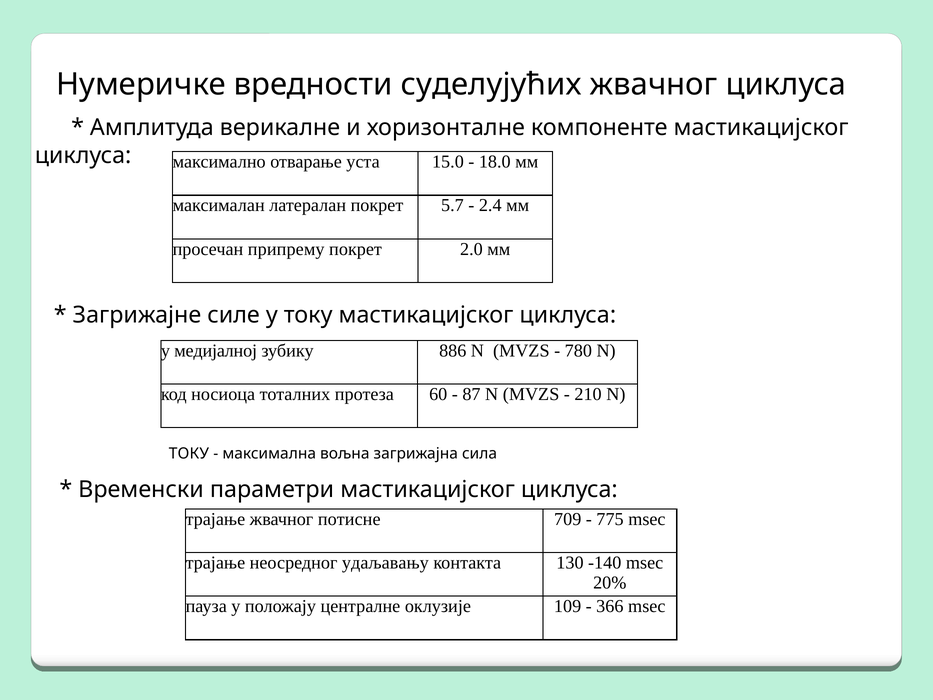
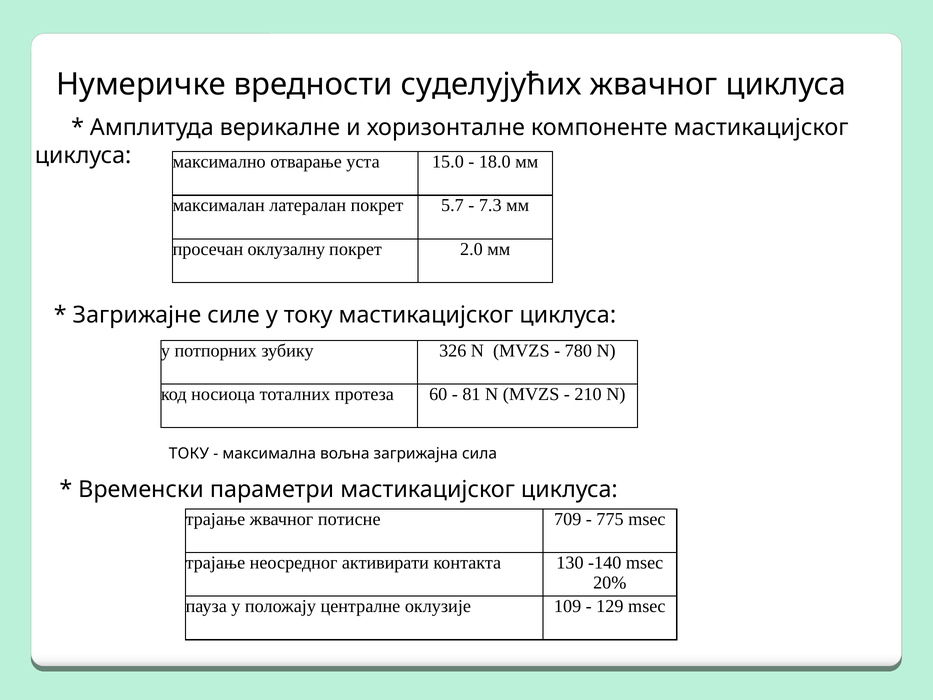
2.4: 2.4 -> 7.3
припрему: припрему -> оклузалну
медијалној: медијалној -> потпорних
886: 886 -> 326
87: 87 -> 81
удаљавању: удаљавању -> активирати
366: 366 -> 129
